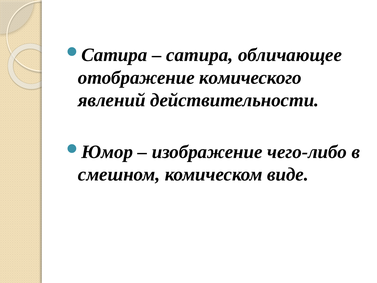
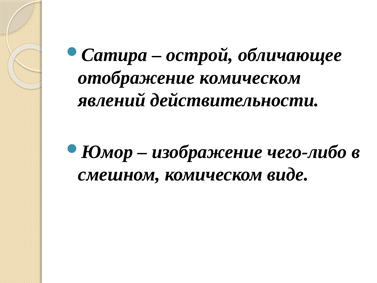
сатира: сатира -> острой
отображение комического: комического -> комическом
